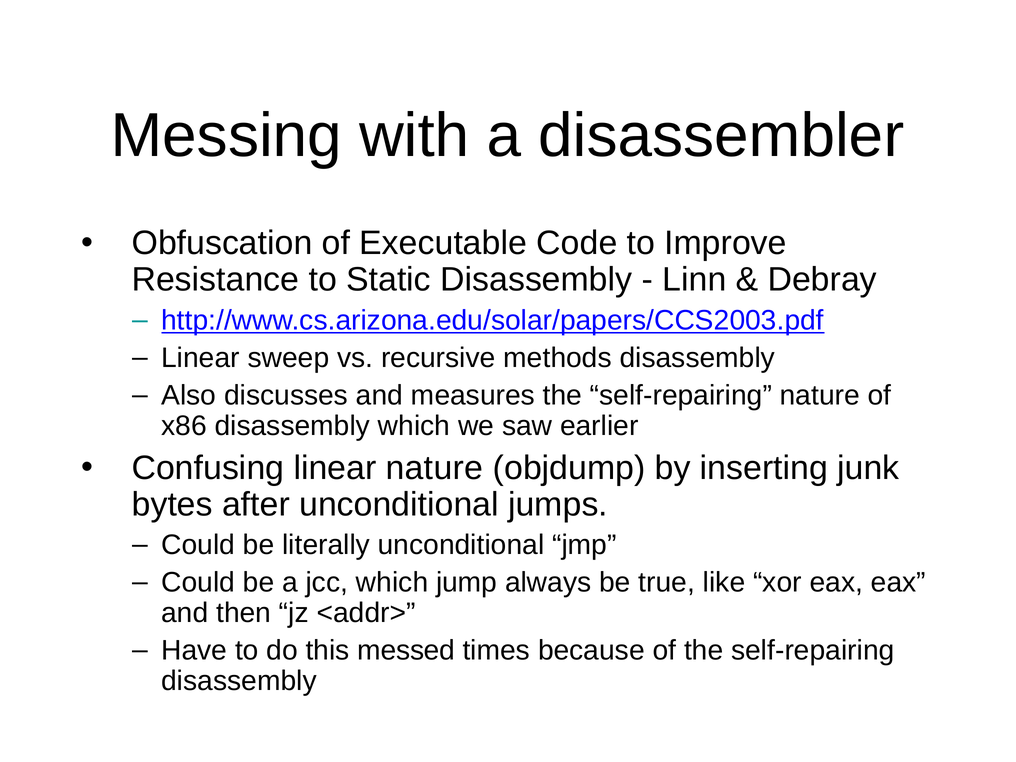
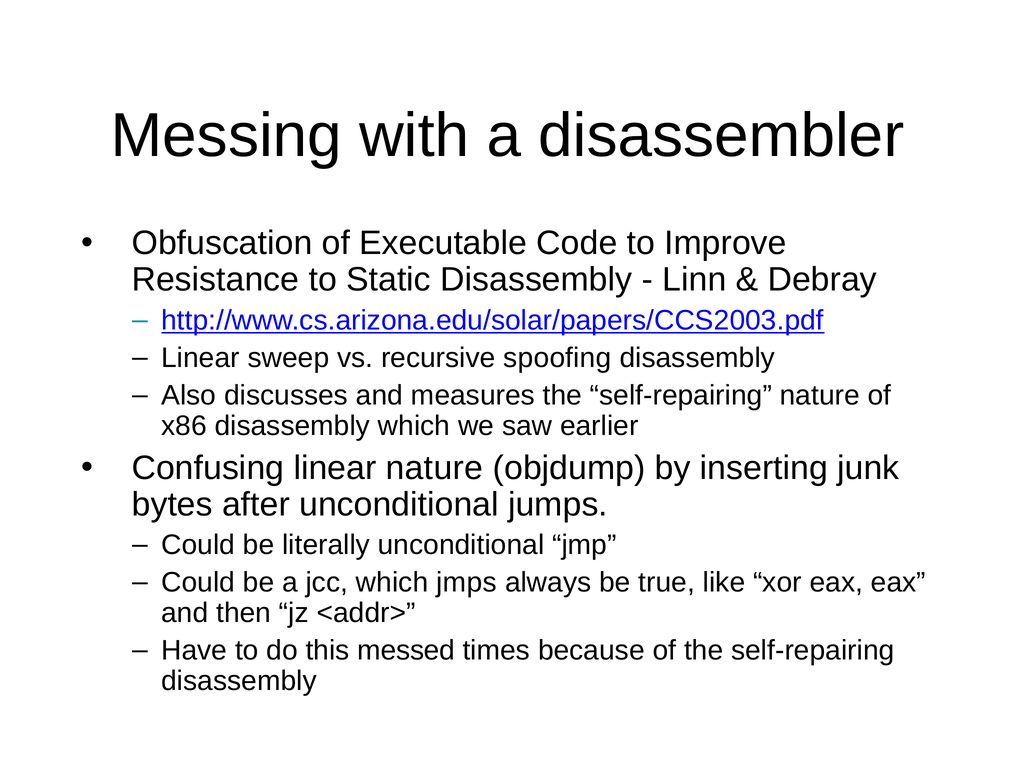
methods: methods -> spoofing
jump: jump -> jmps
